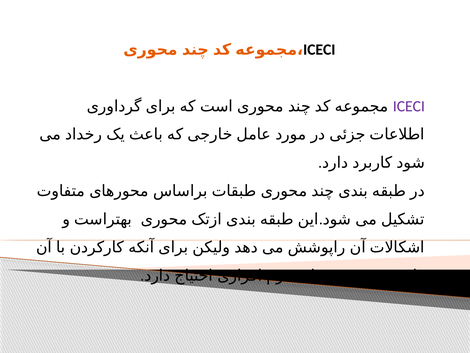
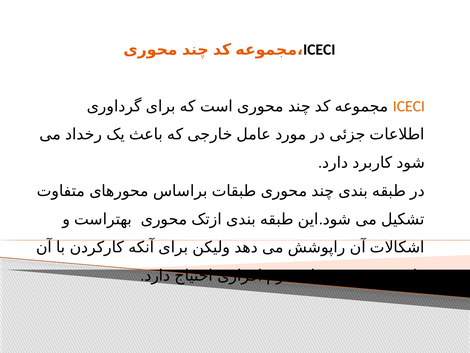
ICECI at (409, 106) colour: purple -> orange
